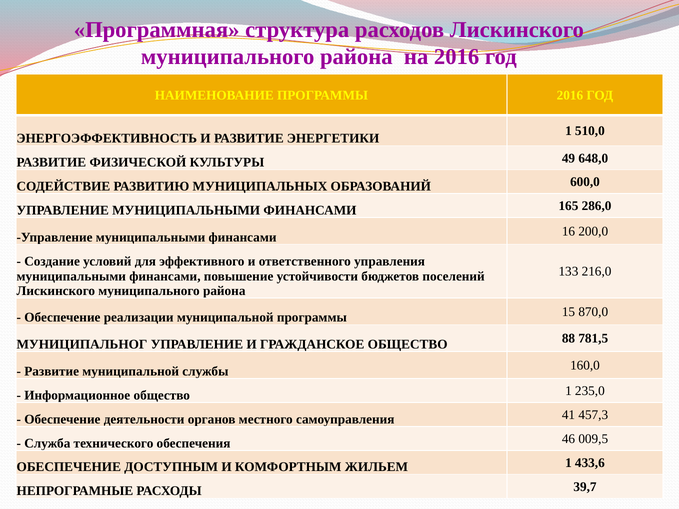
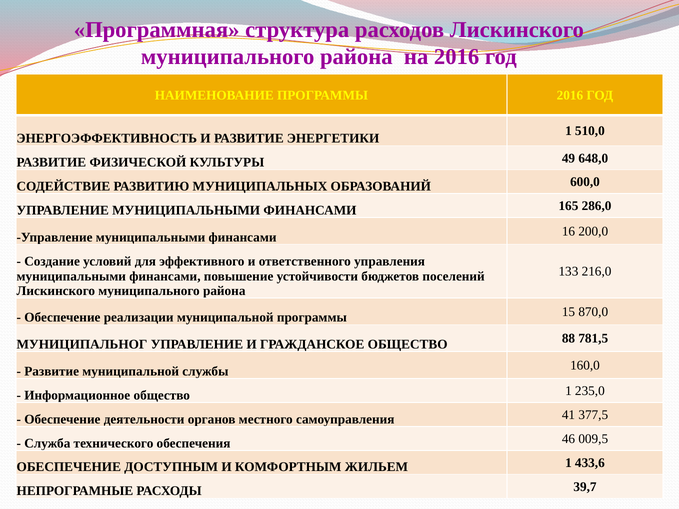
457,3: 457,3 -> 377,5
